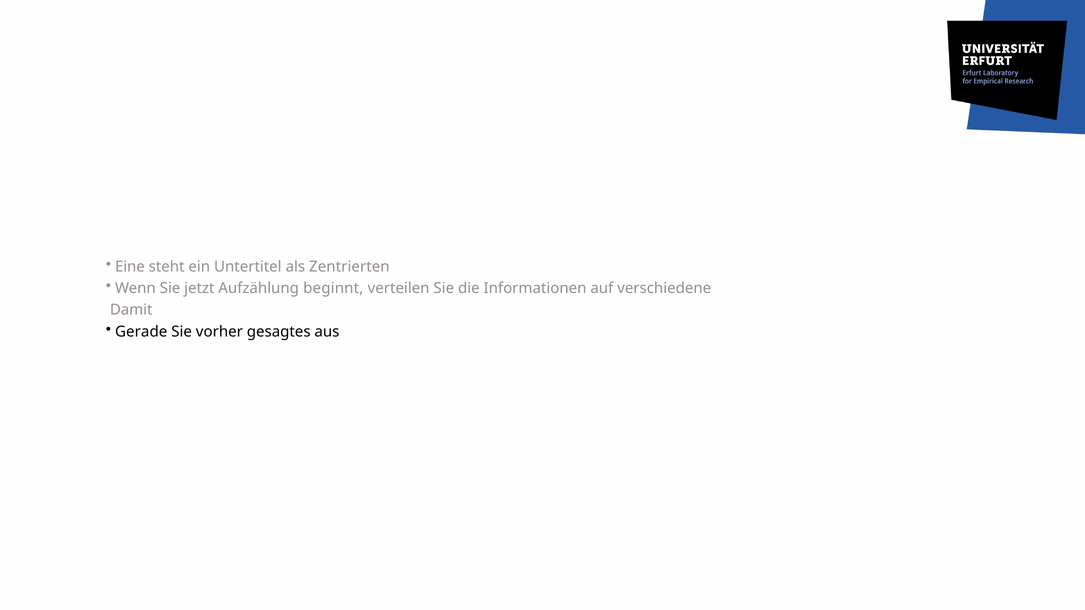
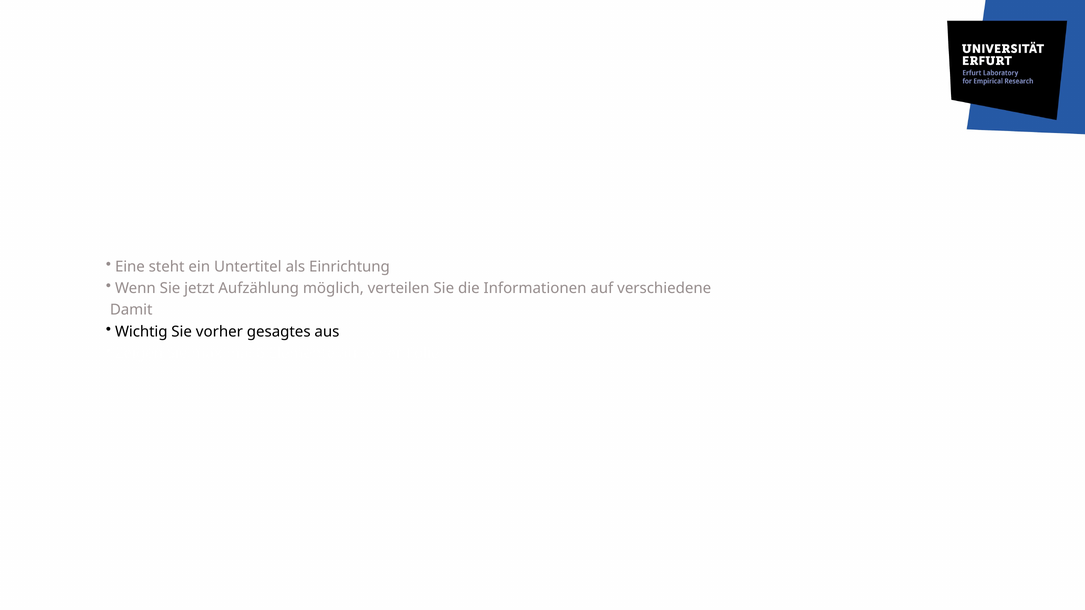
Zentrierten: Zentrierten -> Einrichtung
beginnt: beginnt -> möglich
Gerade: Gerade -> Wichtig
